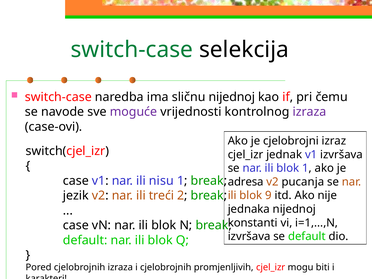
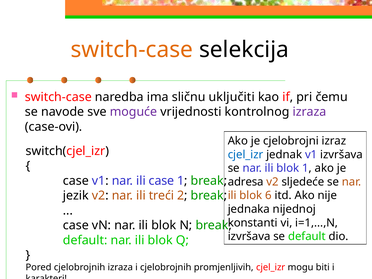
switch-case at (132, 50) colour: green -> orange
sličnu nijednoj: nijednoj -> uključiti
cjel_izr at (246, 155) colour: black -> blue
ili nisu: nisu -> case
pucanja: pucanja -> sljedeće
9: 9 -> 6
